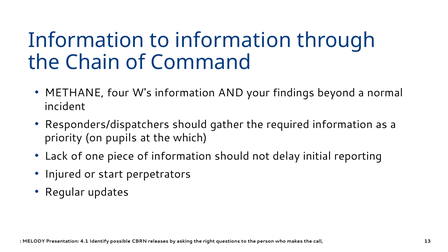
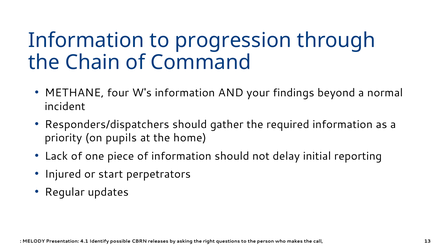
to information: information -> progression
which: which -> home
